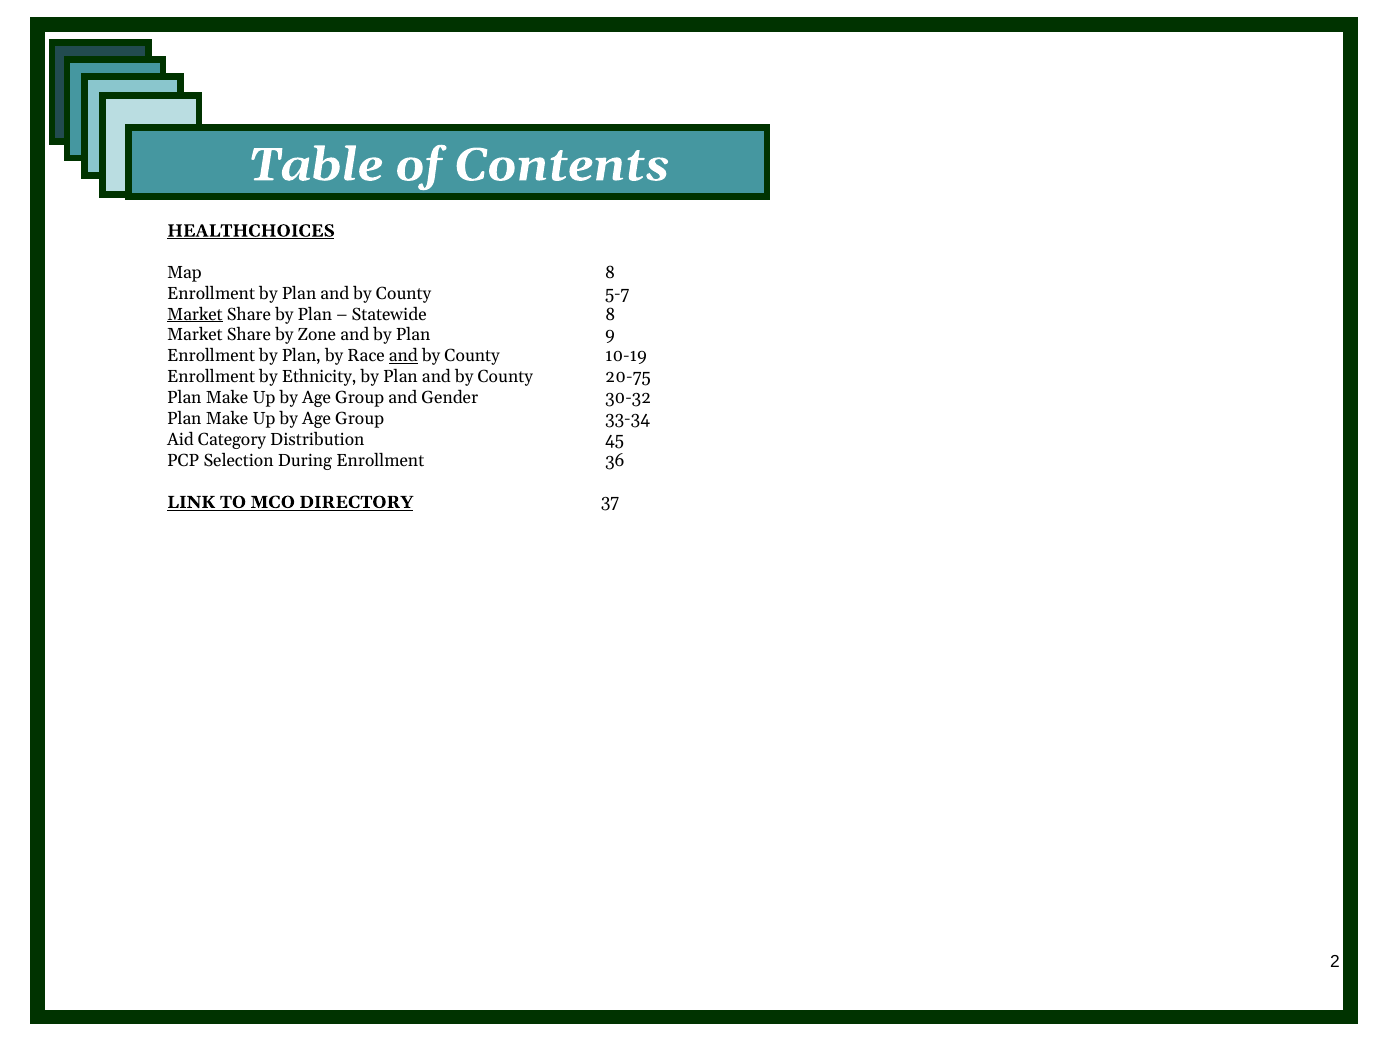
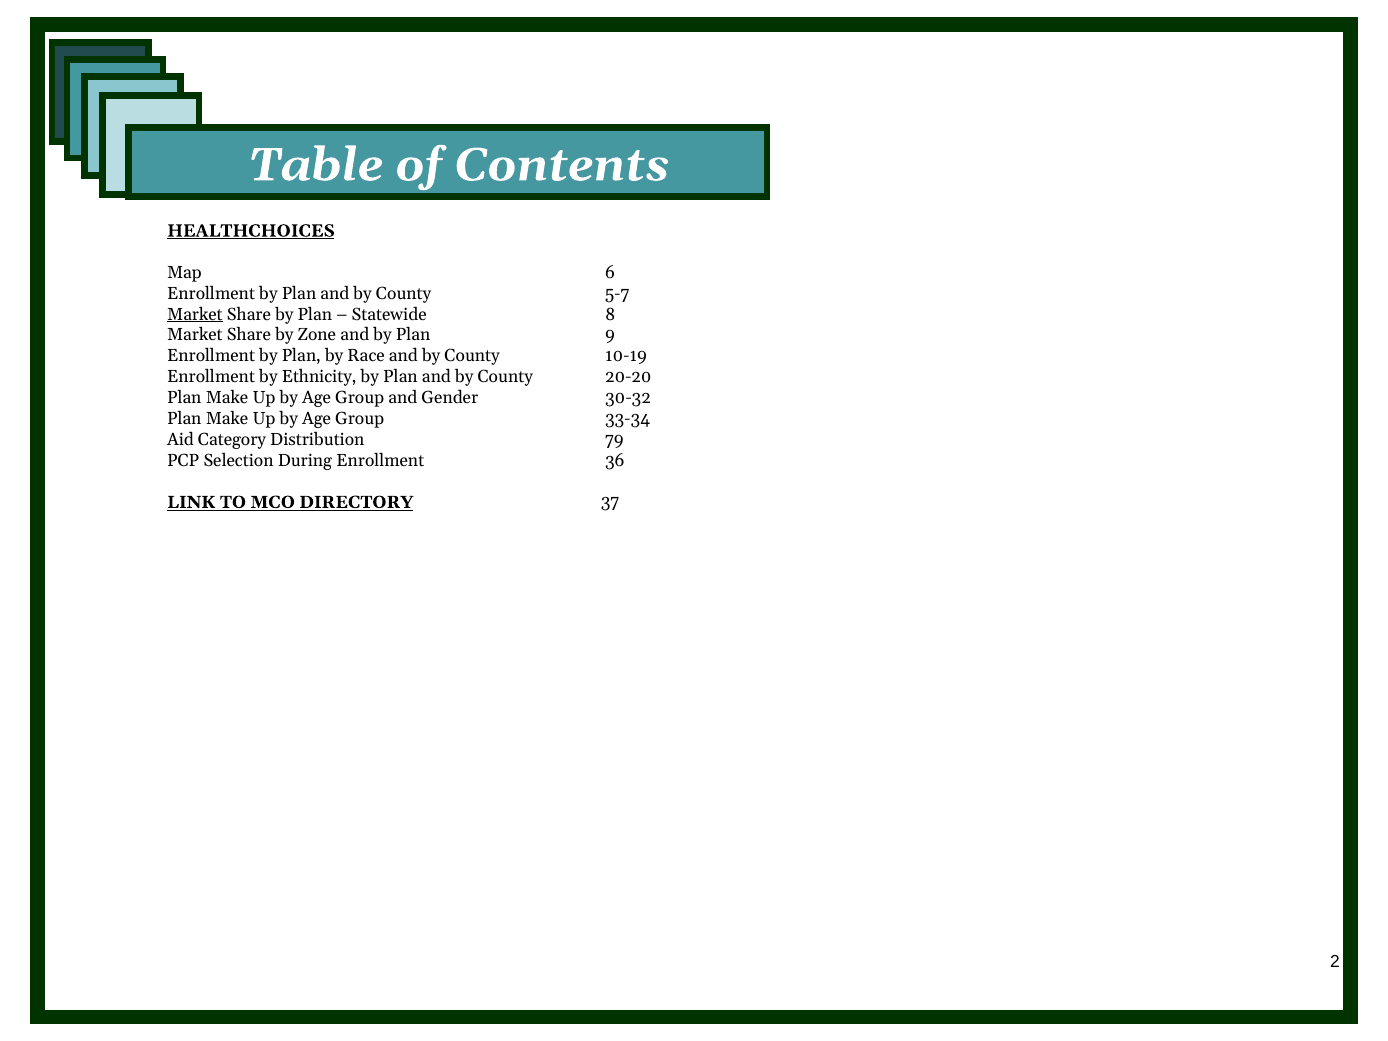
Map 8: 8 -> 6
and at (403, 356) underline: present -> none
20-75: 20-75 -> 20-20
45: 45 -> 79
